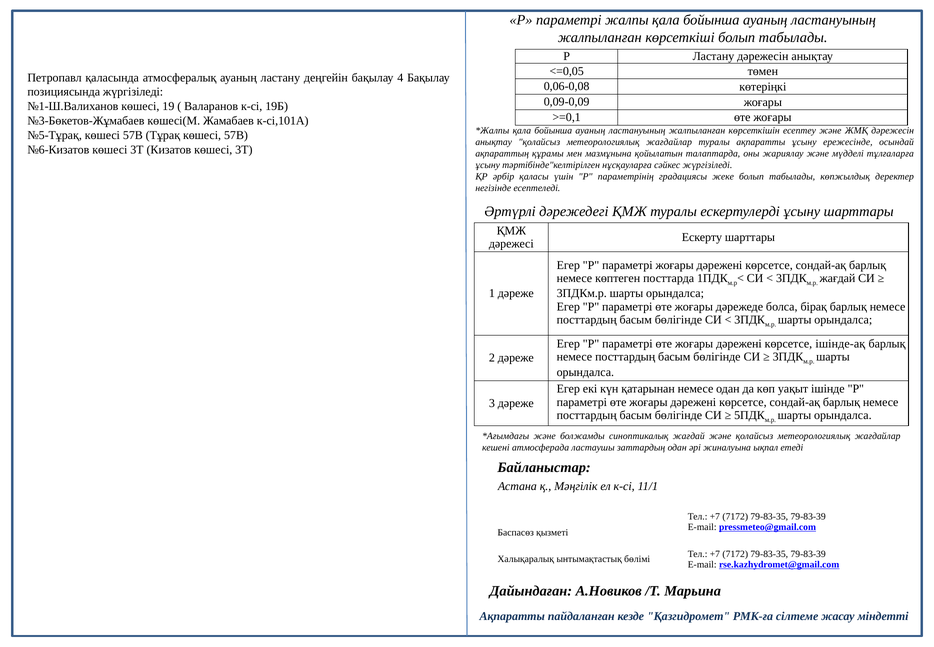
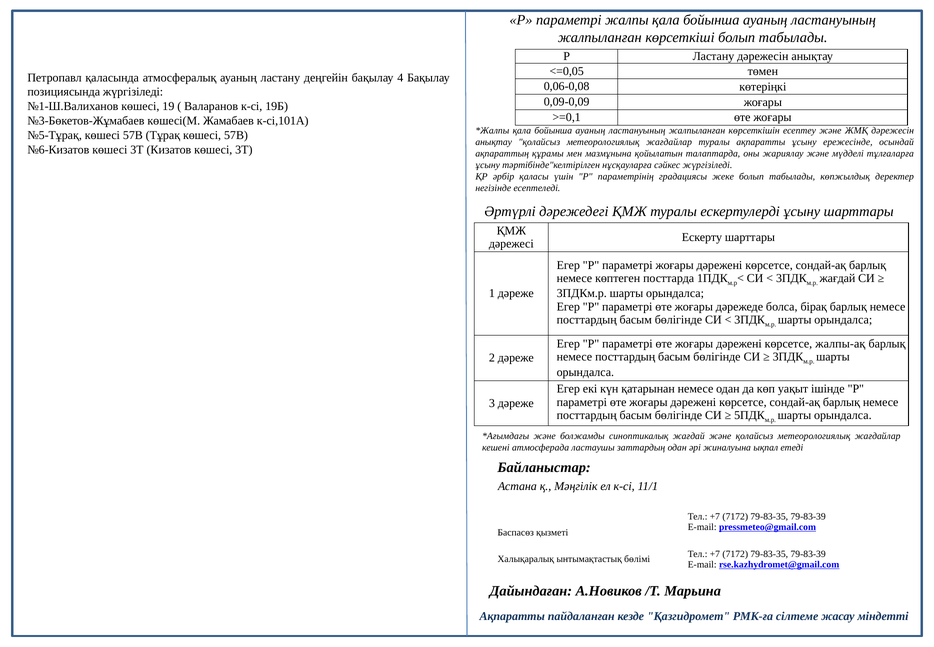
ішінде-ақ: ішінде-ақ -> жалпы-ақ
